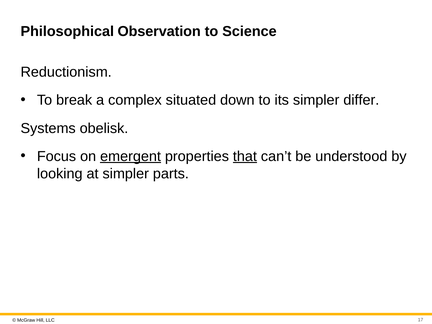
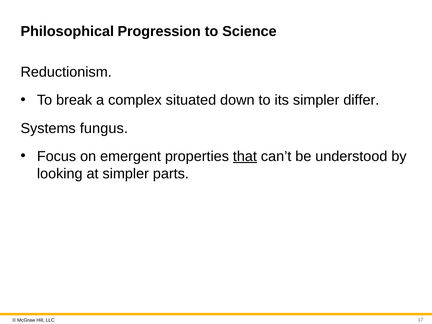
Observation: Observation -> Progression
obelisk: obelisk -> fungus
emergent underline: present -> none
